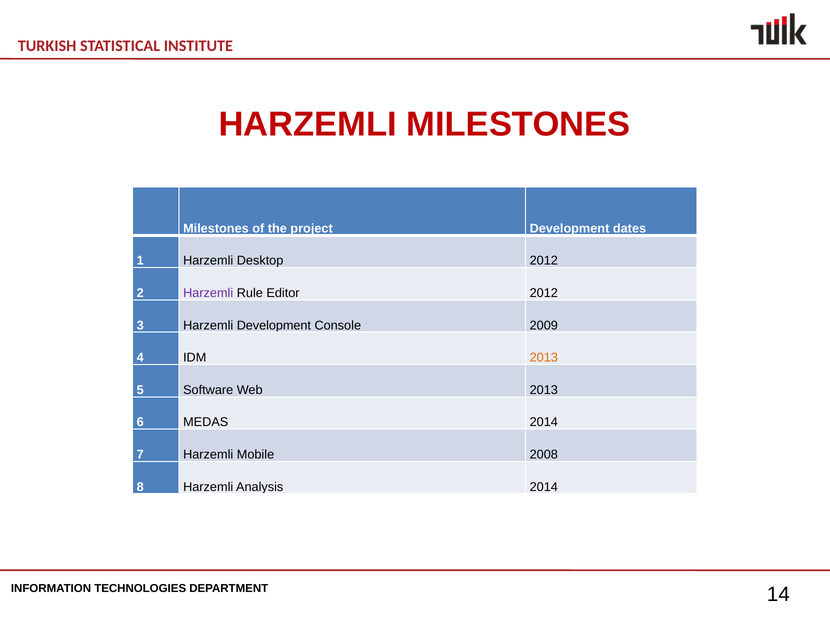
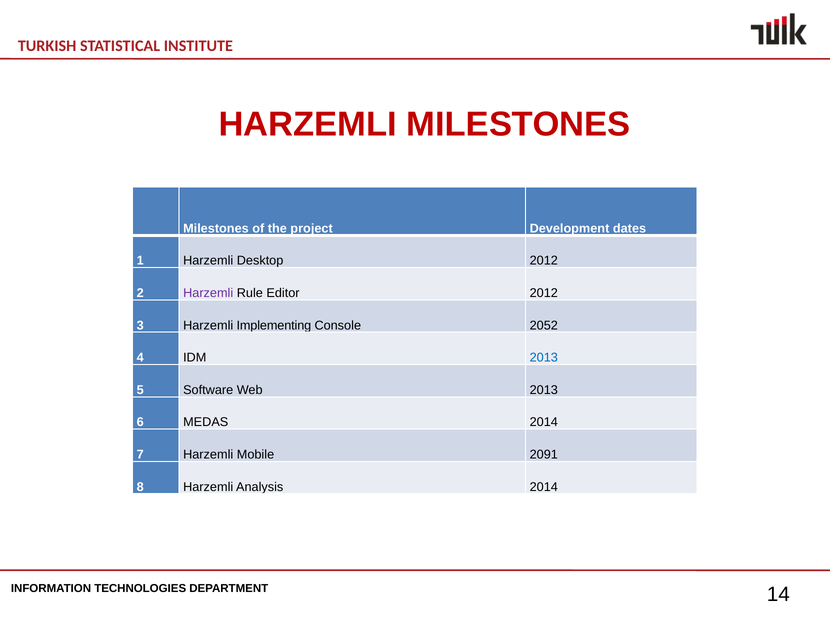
Harzemli Development: Development -> Implementing
2009: 2009 -> 2052
2013 at (544, 358) colour: orange -> blue
2008: 2008 -> 2091
